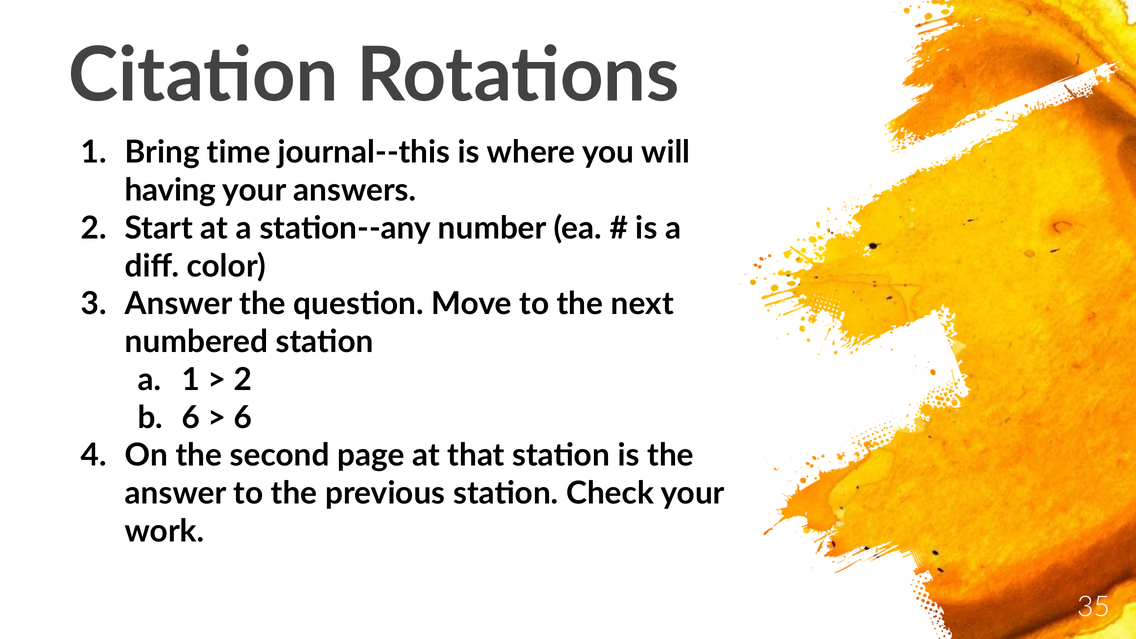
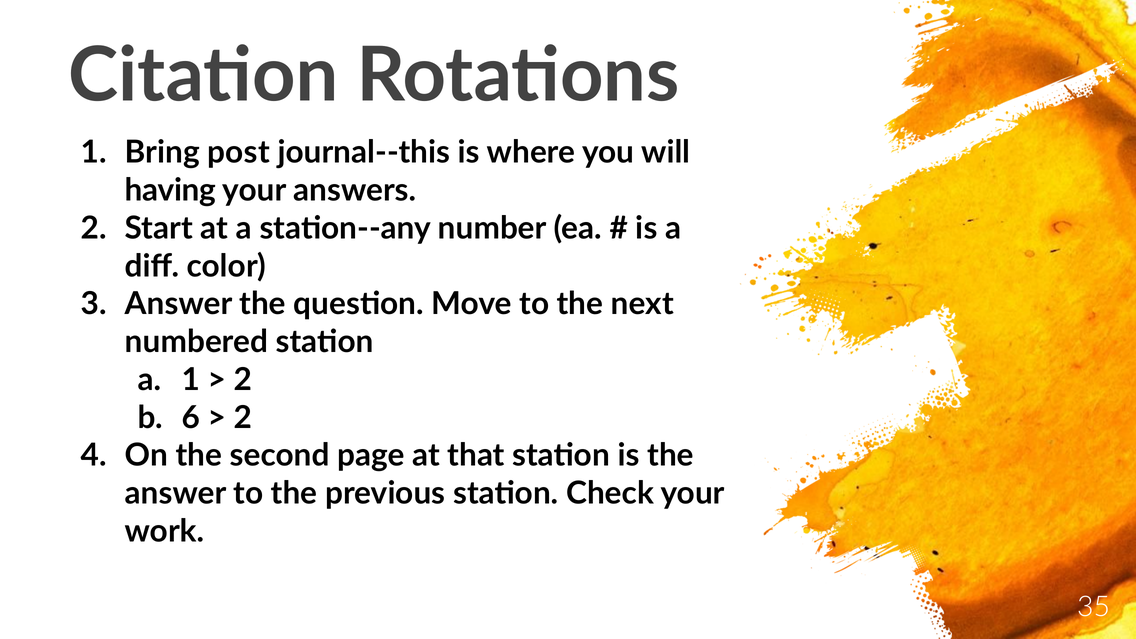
time: time -> post
6 at (243, 418): 6 -> 2
